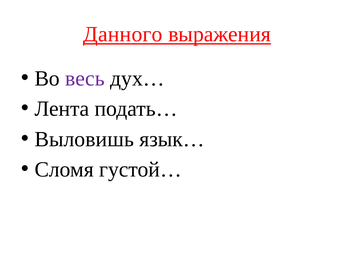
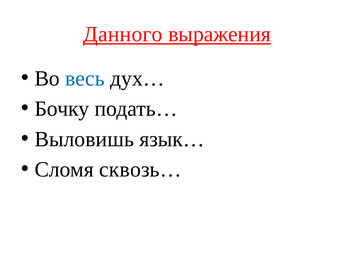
весь colour: purple -> blue
Лента: Лента -> Бочку
густой…: густой… -> сквозь…
